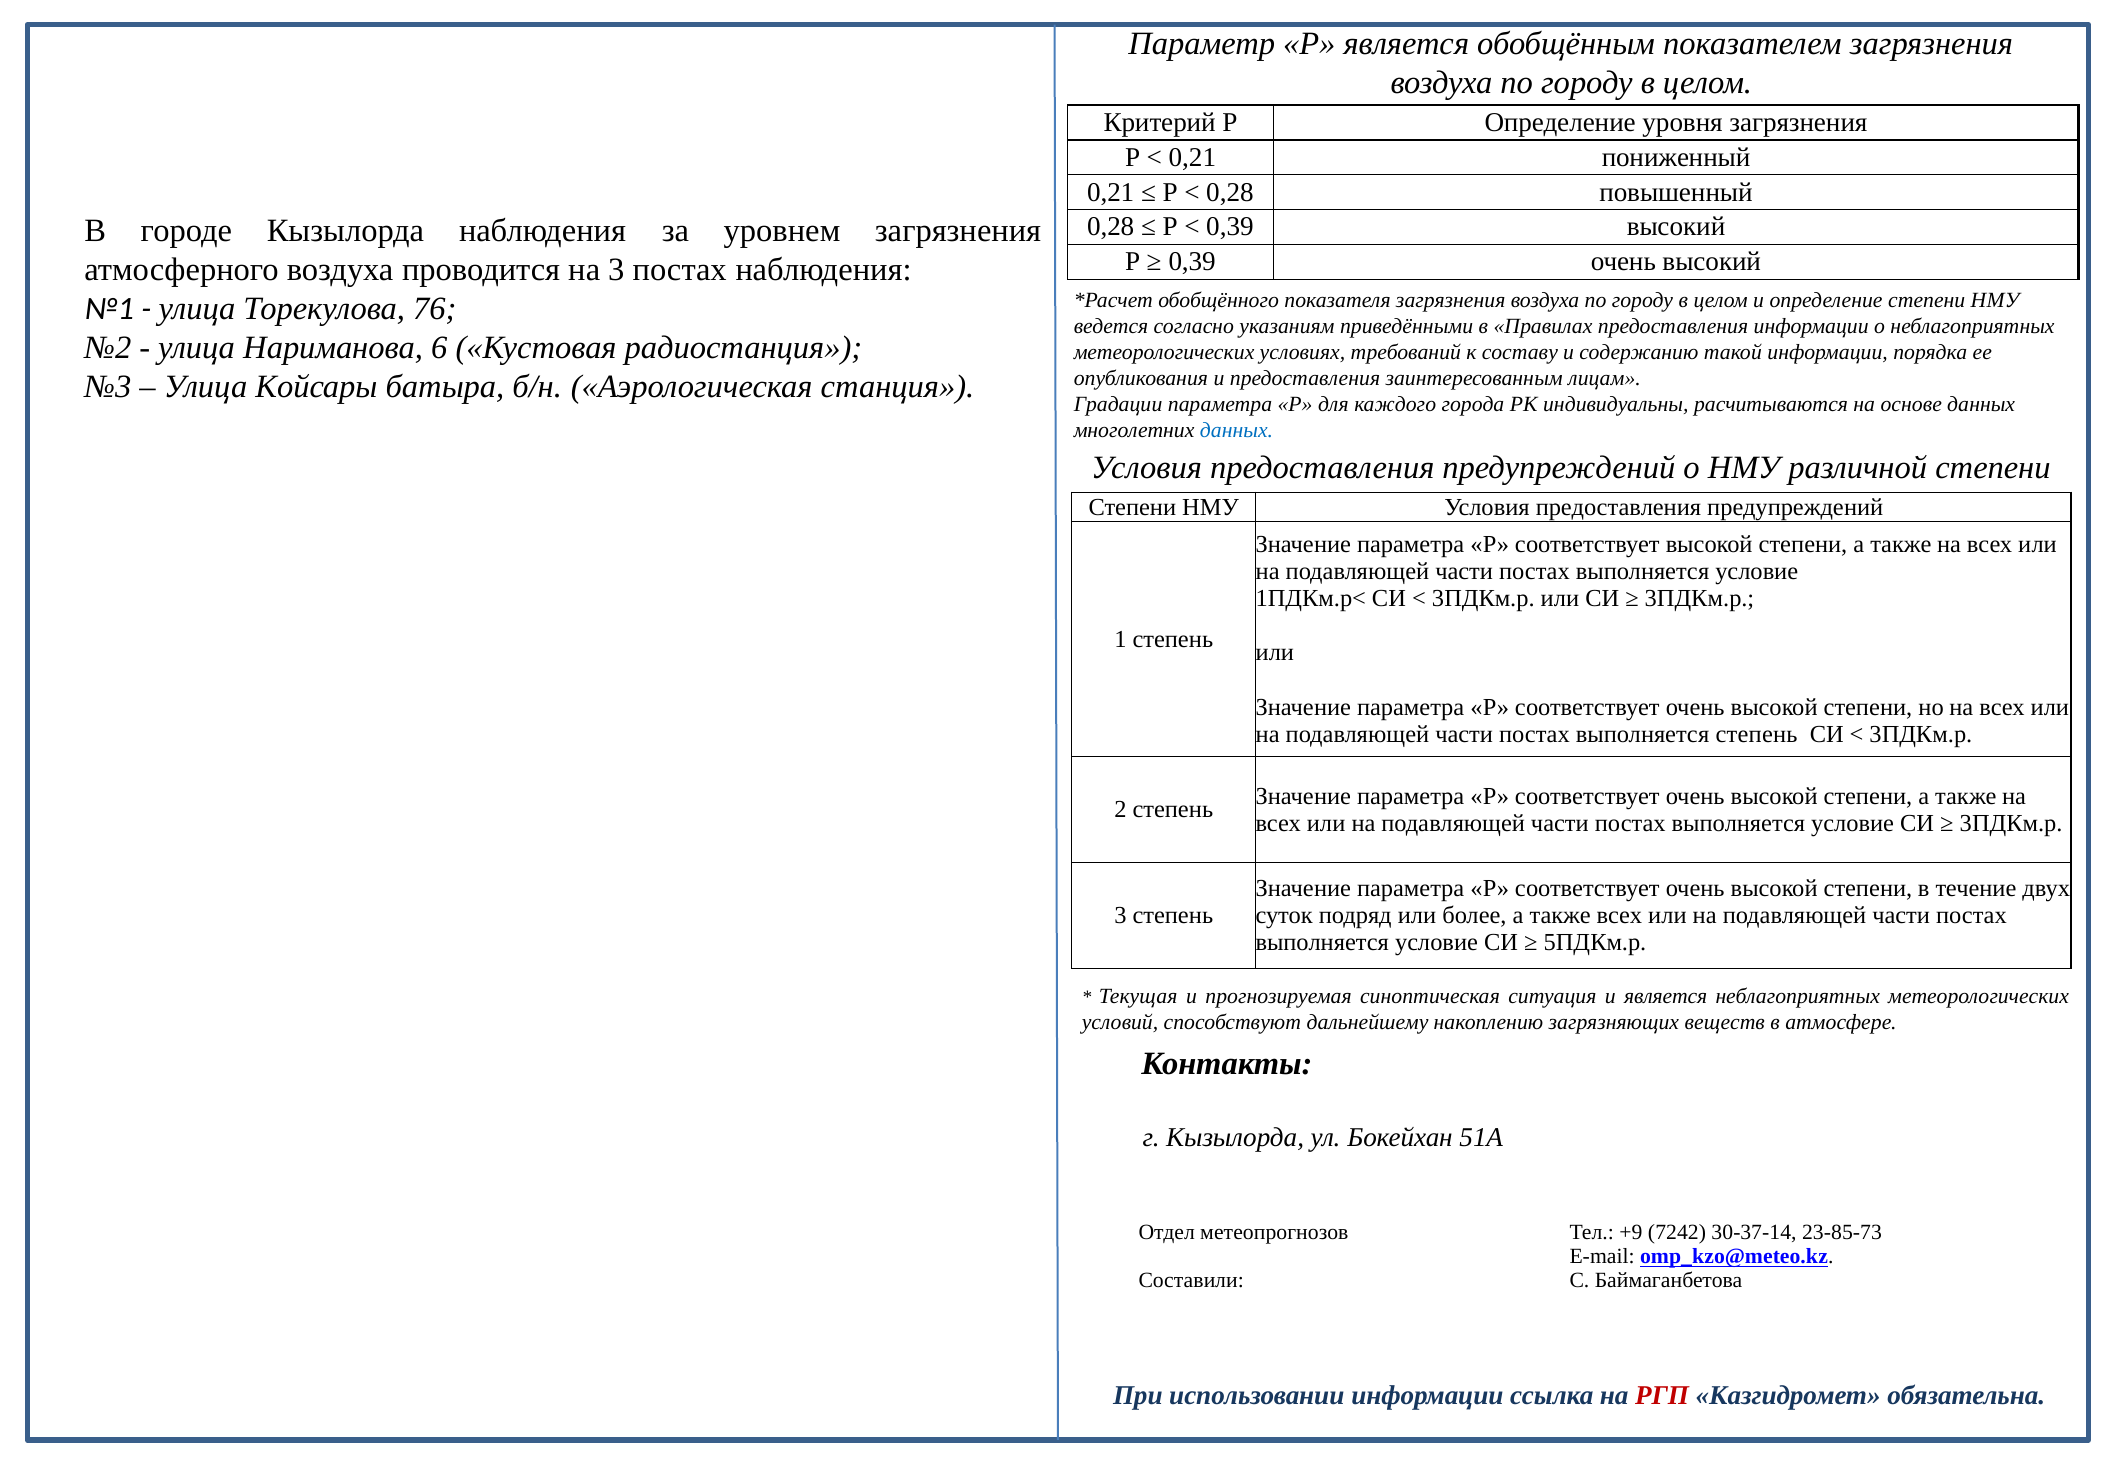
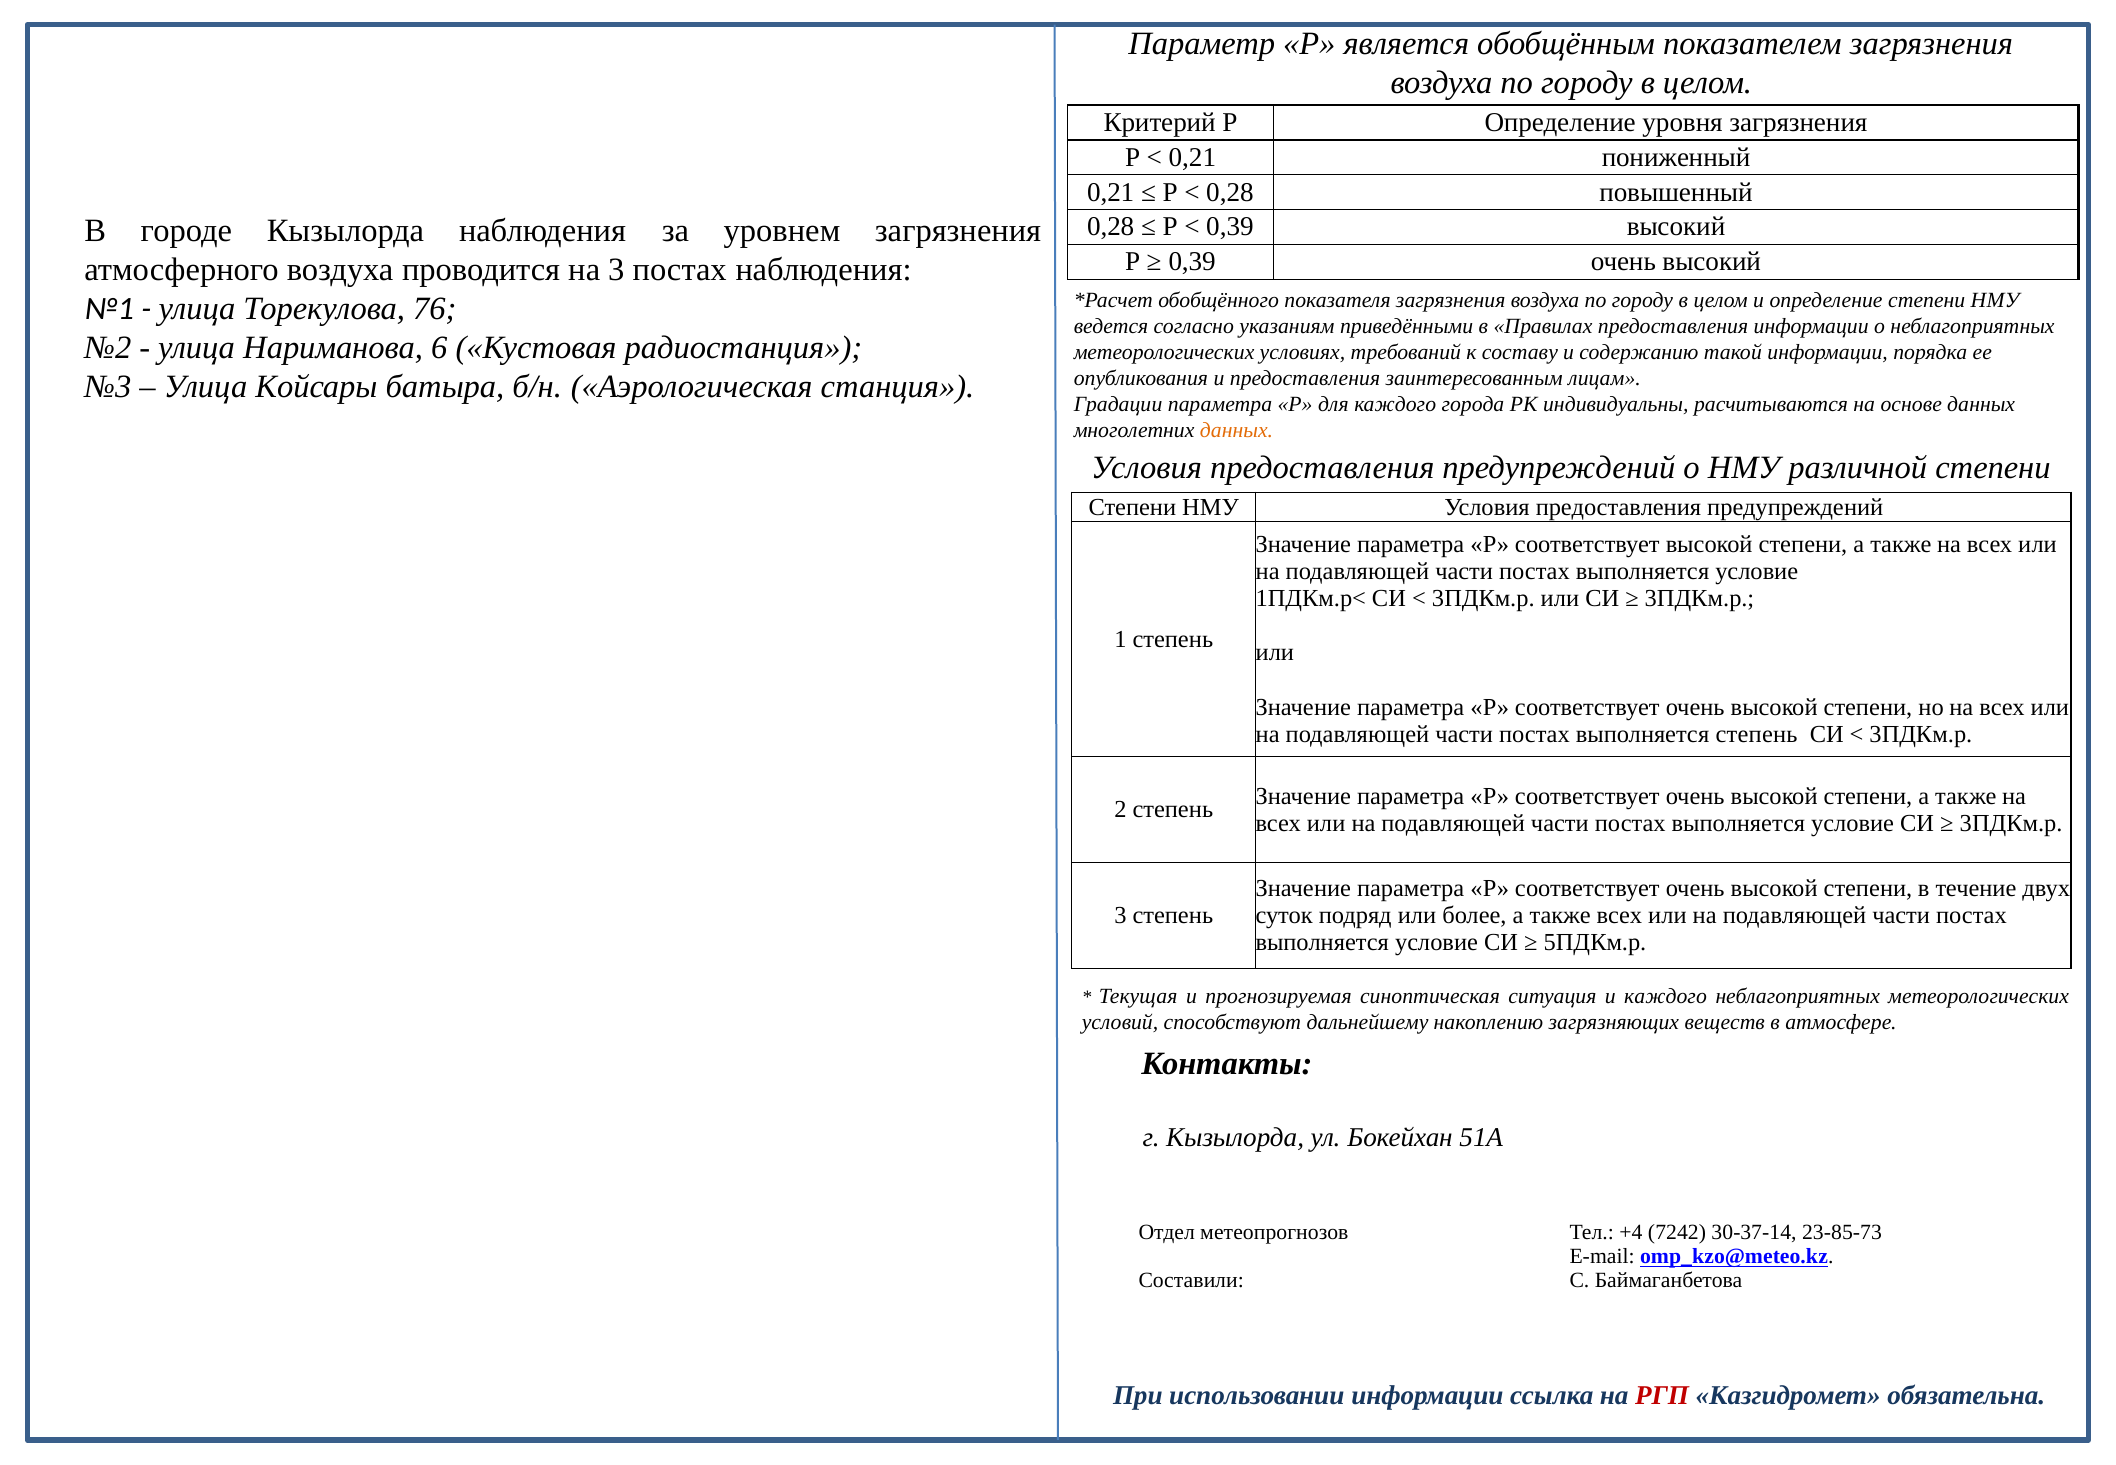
данных at (1237, 430) colour: blue -> orange
и является: является -> каждого
+9: +9 -> +4
